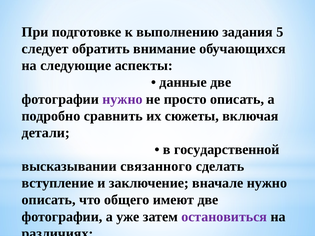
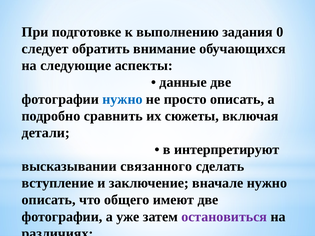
5: 5 -> 0
нужно at (122, 99) colour: purple -> blue
государственной: государственной -> интерпретируют
